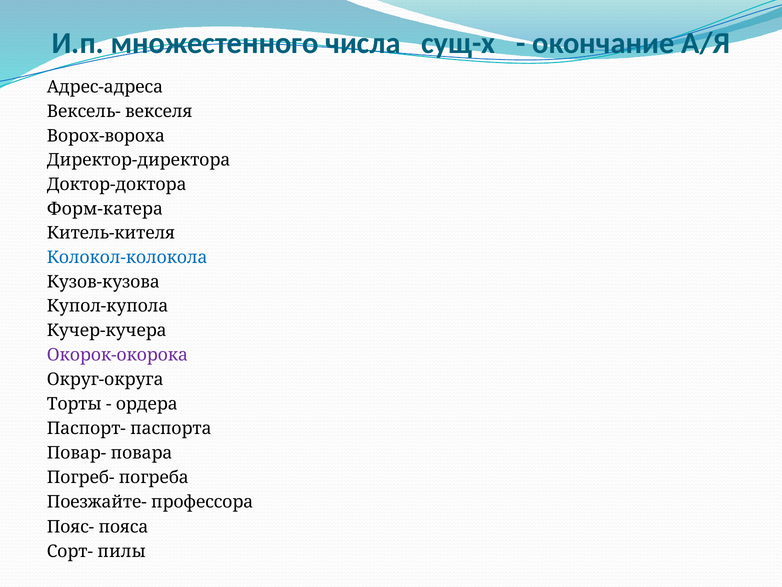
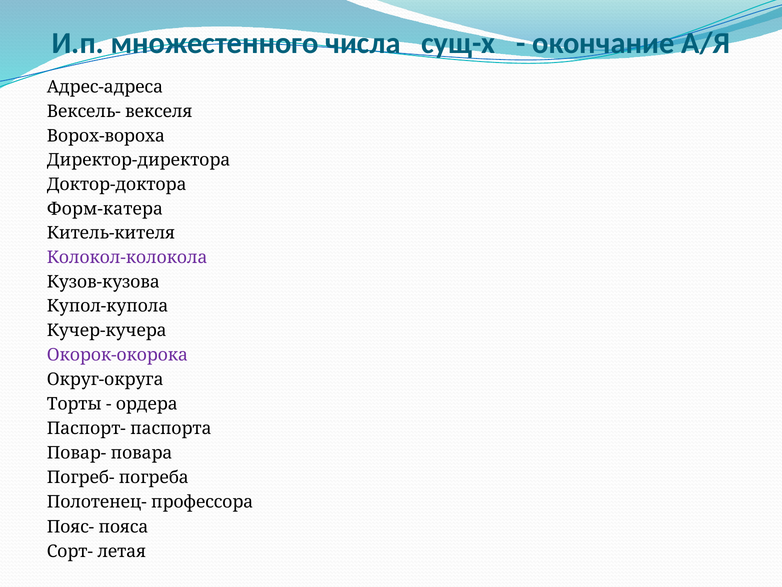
Колокол-колокола colour: blue -> purple
Поезжайте-: Поезжайте- -> Полотенец-
пилы: пилы -> летая
